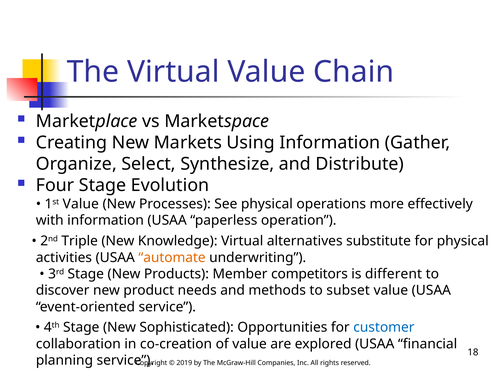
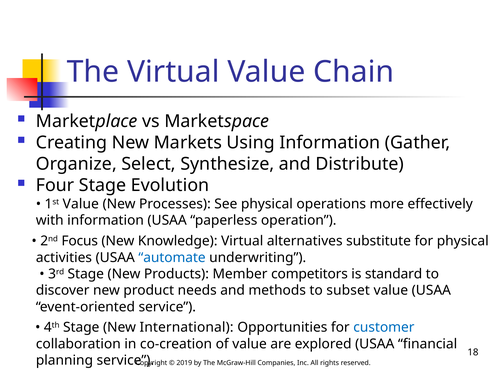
Triple: Triple -> Focus
automate colour: orange -> blue
different: different -> standard
Sophisticated: Sophisticated -> International
